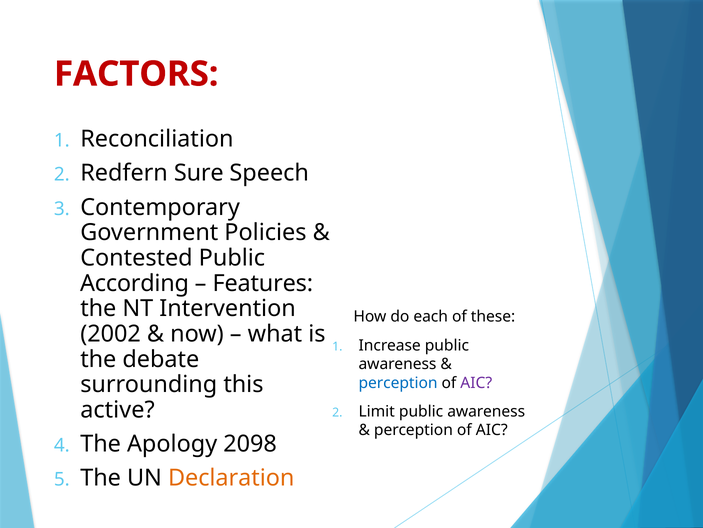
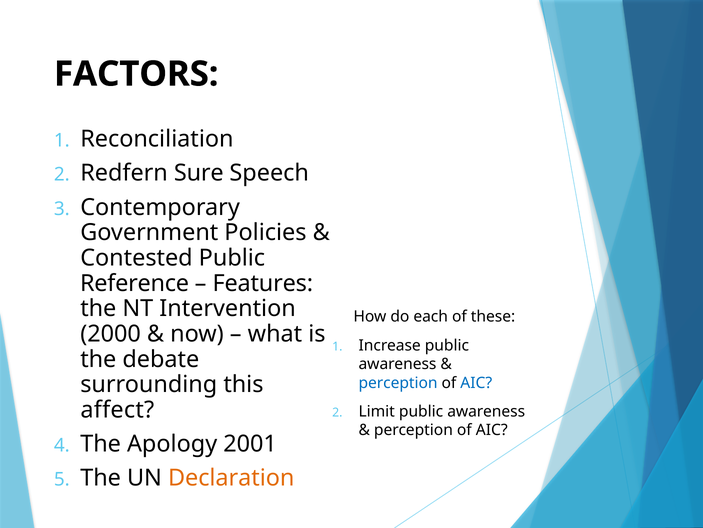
FACTORS colour: red -> black
According: According -> Reference
2002: 2002 -> 2000
AIC at (476, 382) colour: purple -> blue
active: active -> affect
2098: 2098 -> 2001
